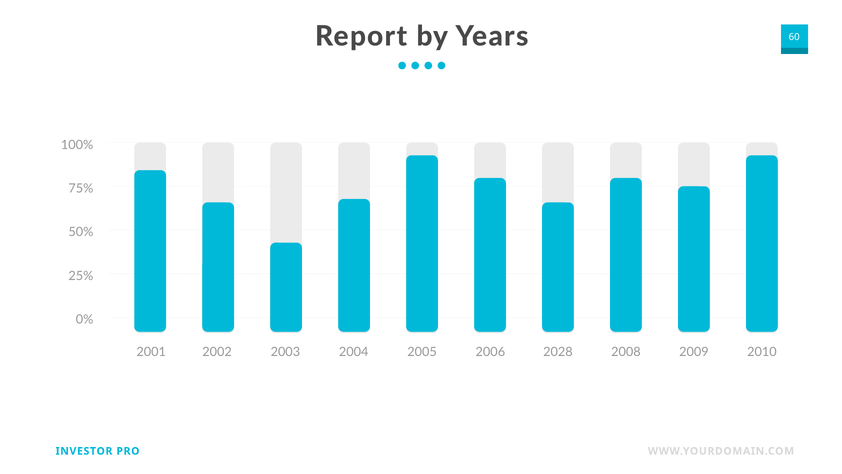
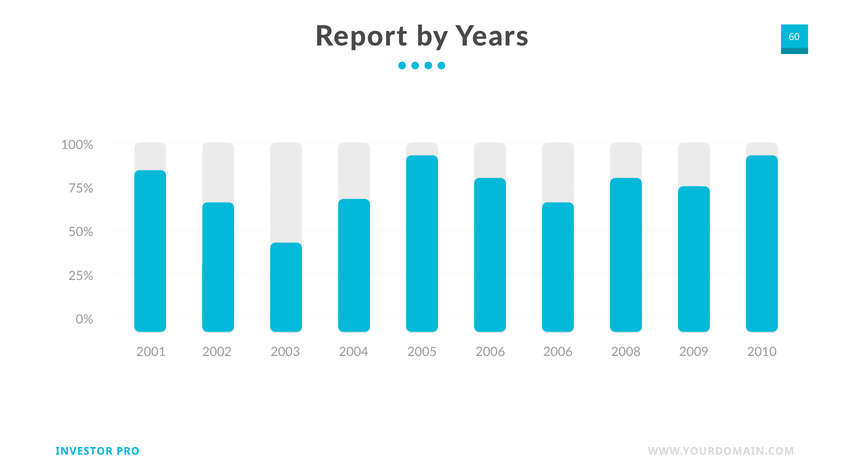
2028 at (558, 352): 2028 -> 2006
